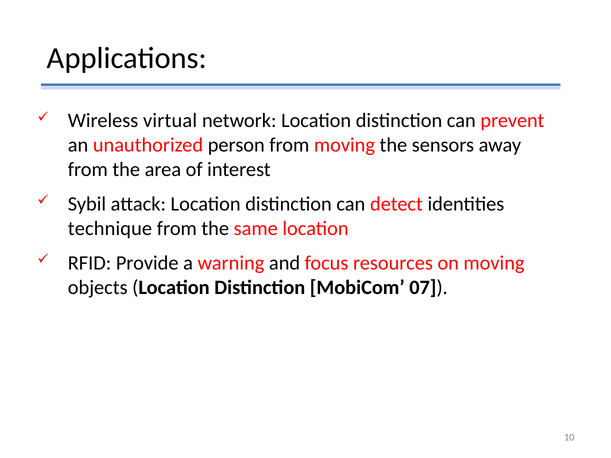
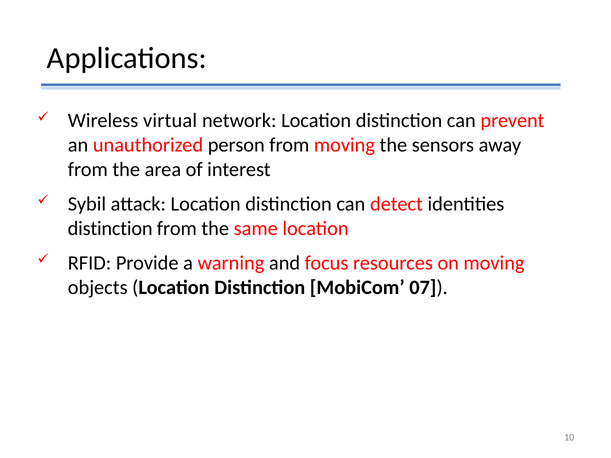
technique at (110, 229): technique -> distinction
